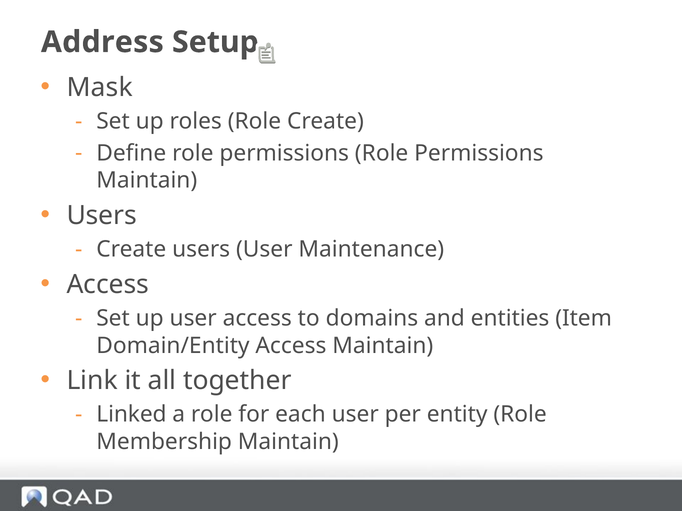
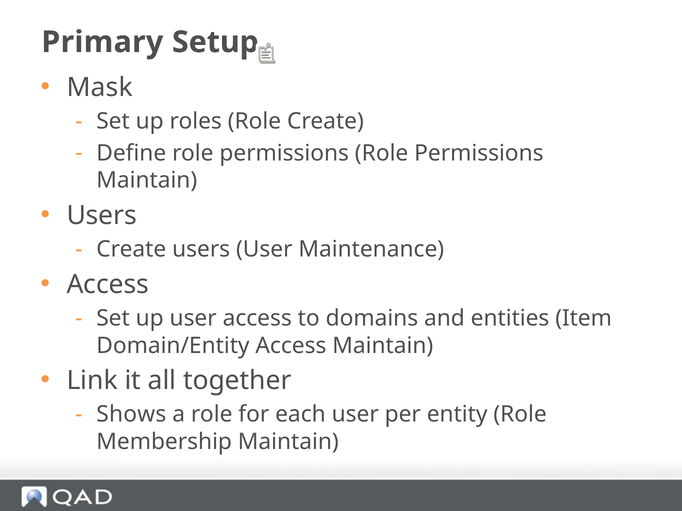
Address: Address -> Primary
Linked: Linked -> Shows
